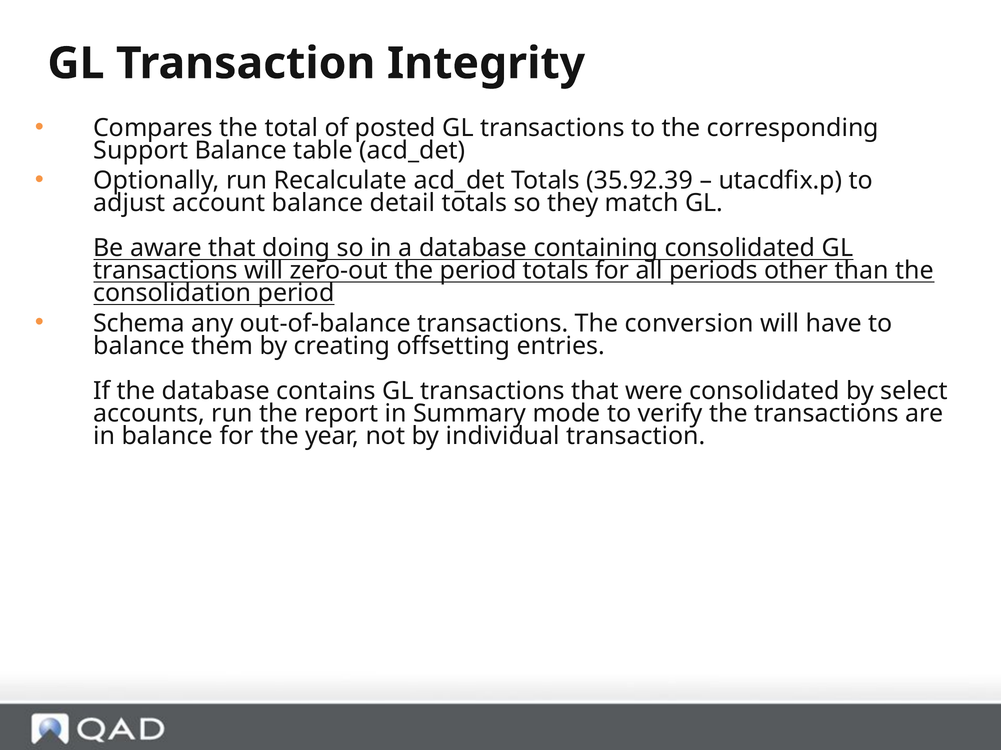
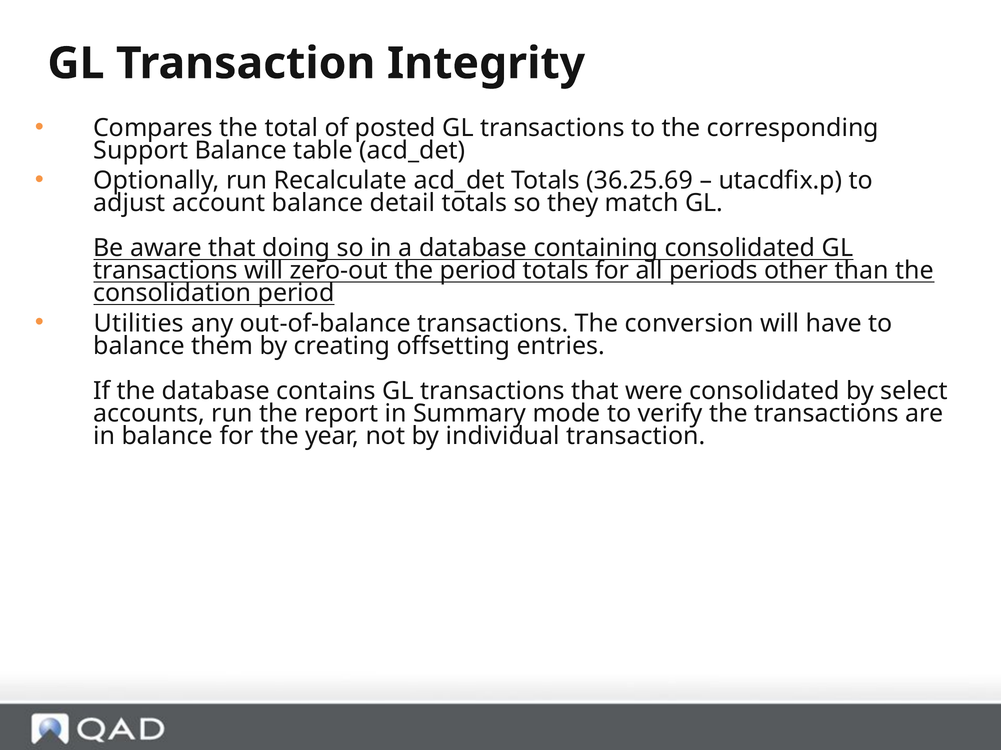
35.92.39: 35.92.39 -> 36.25.69
Schema: Schema -> Utilities
